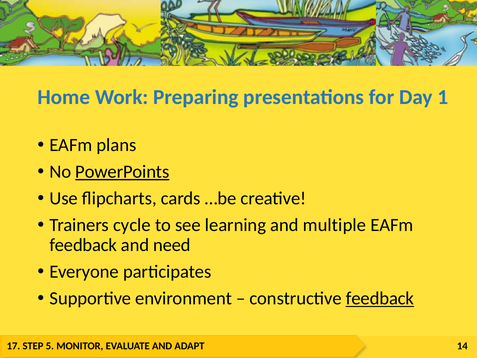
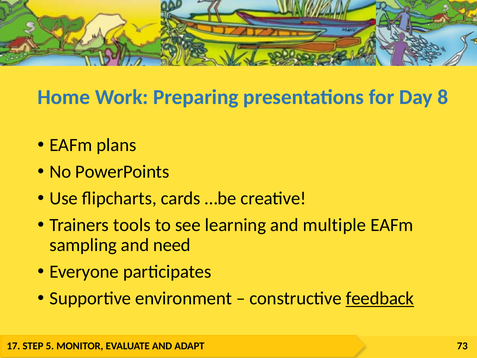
1: 1 -> 8
PowerPoints underline: present -> none
cycle: cycle -> tools
feedback at (83, 245): feedback -> sampling
14: 14 -> 73
